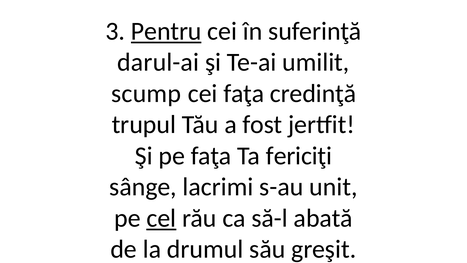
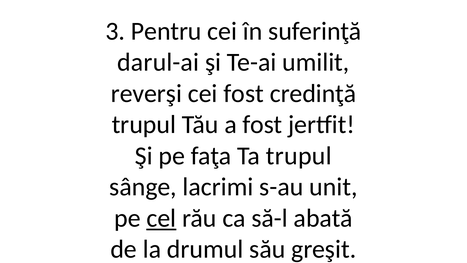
Pentru underline: present -> none
scump: scump -> reverşi
cei faţa: faţa -> fost
Ta fericiţi: fericiţi -> trupul
